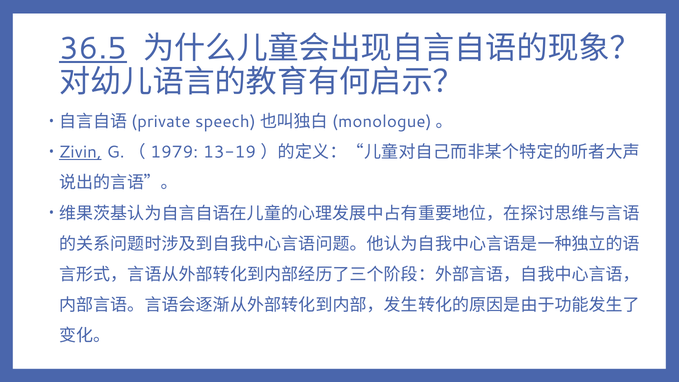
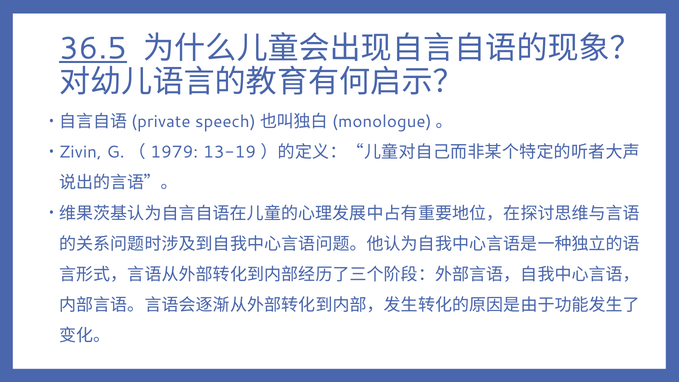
Zivin underline: present -> none
